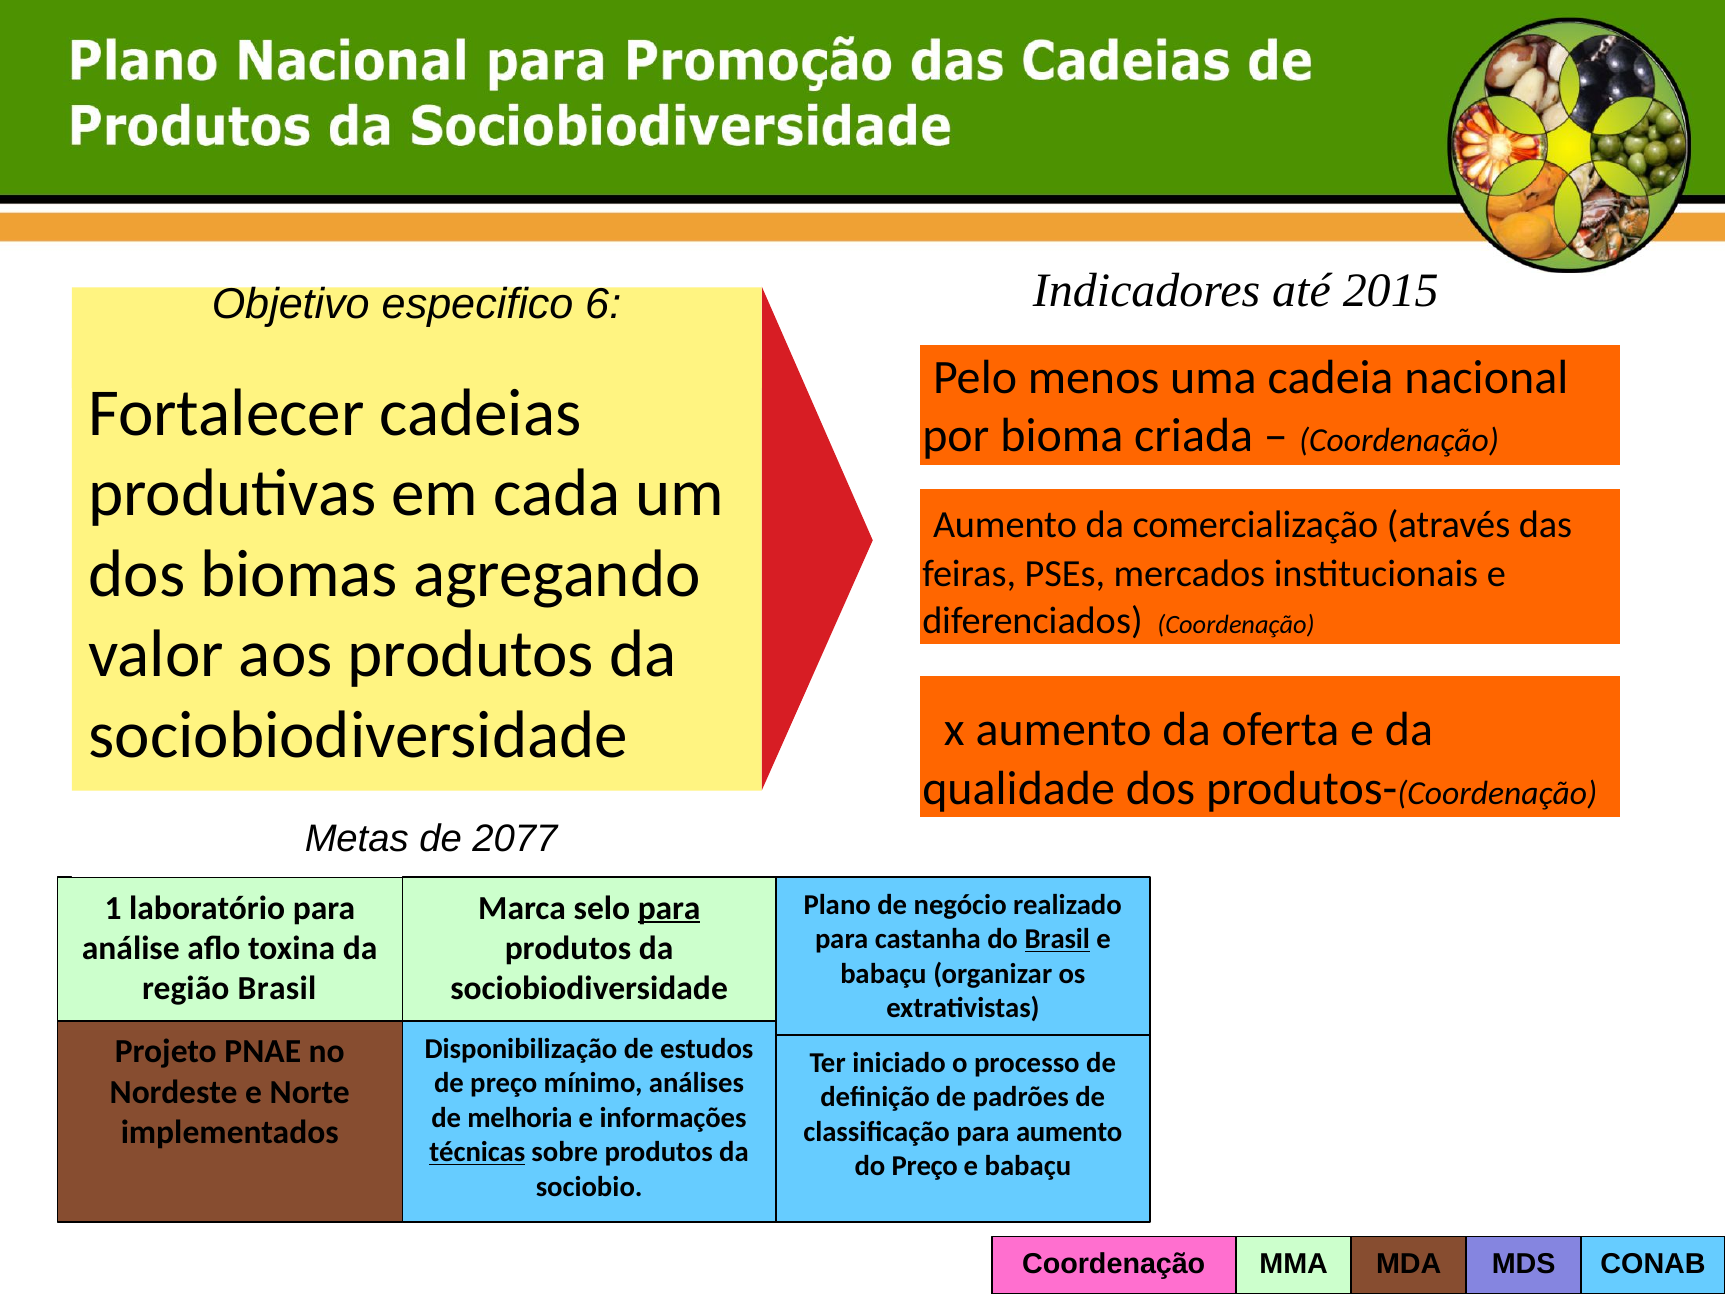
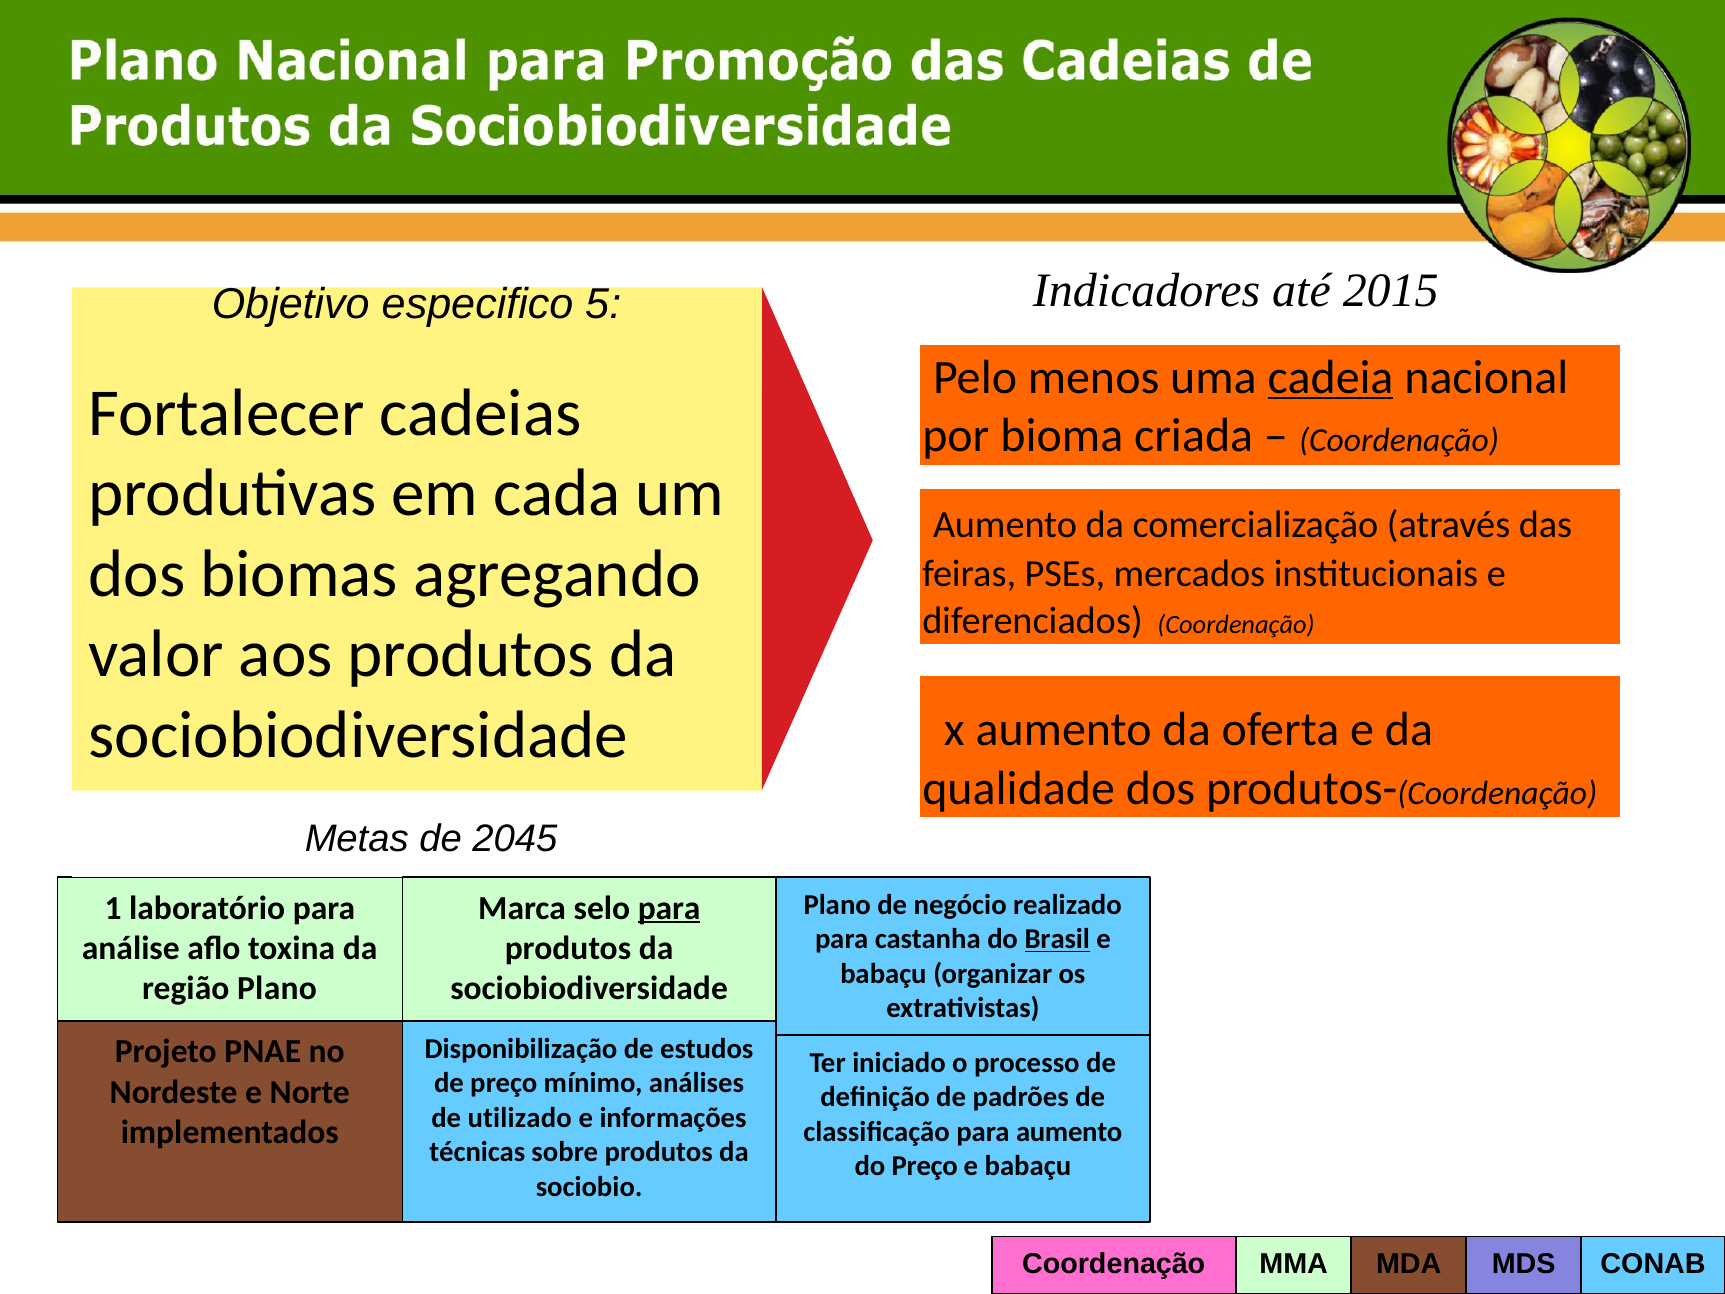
6: 6 -> 5
cadeia underline: none -> present
2077: 2077 -> 2045
região Brasil: Brasil -> Plano
melhoria: melhoria -> utilizado
técnicas underline: present -> none
